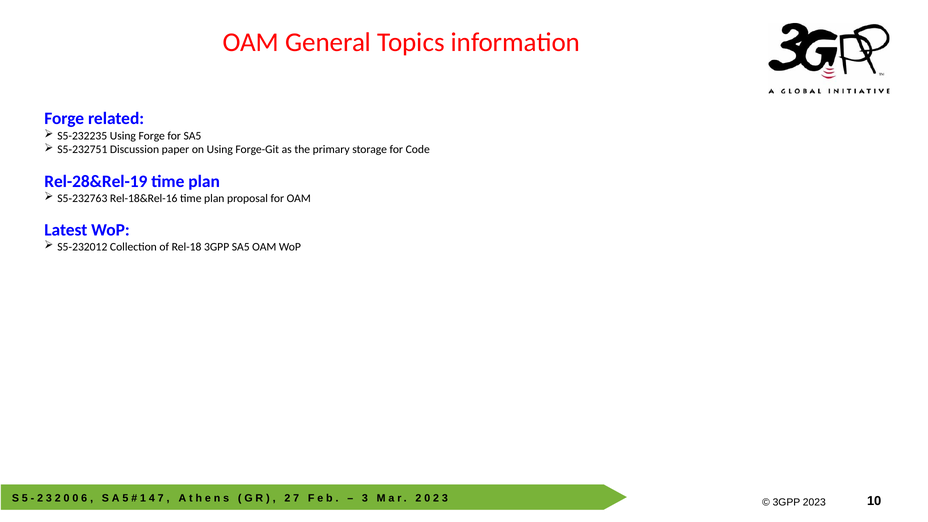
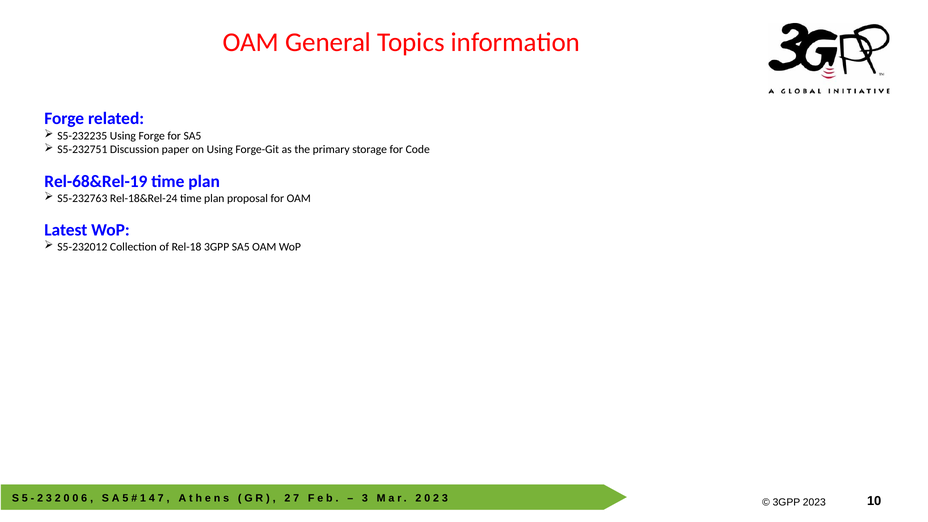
Rel-28&Rel-19: Rel-28&Rel-19 -> Rel-68&Rel-19
Rel-18&Rel-16: Rel-18&Rel-16 -> Rel-18&Rel-24
